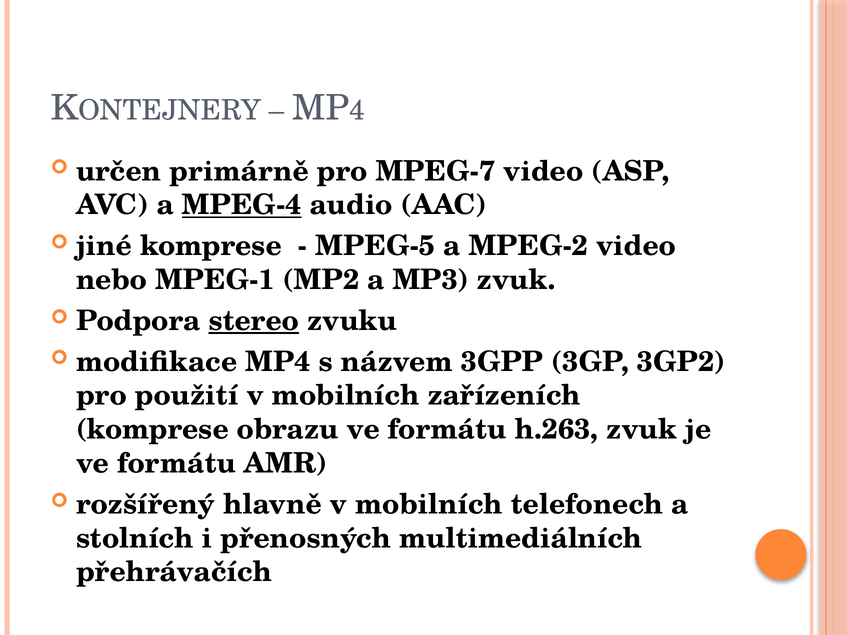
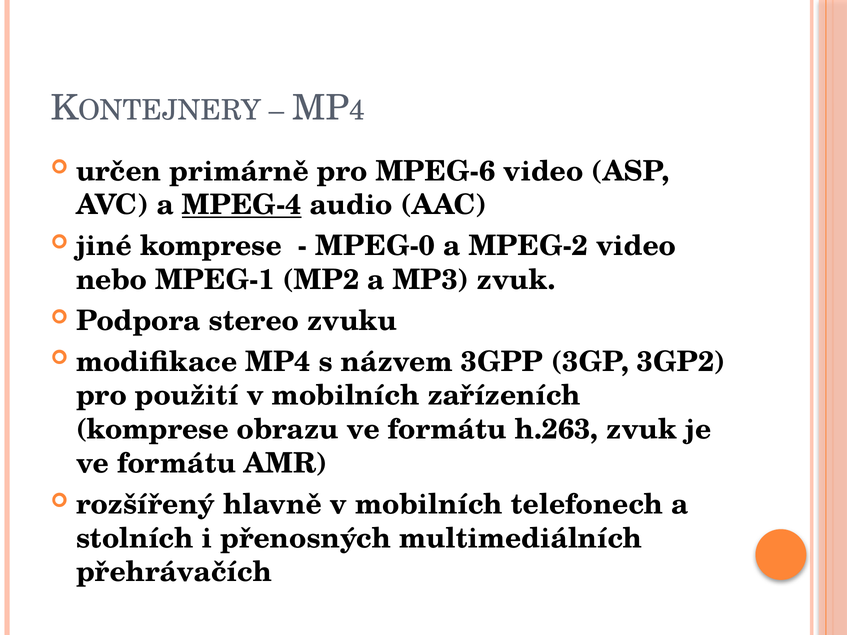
MPEG-7: MPEG-7 -> MPEG-6
MPEG-5: MPEG-5 -> MPEG-0
stereo underline: present -> none
